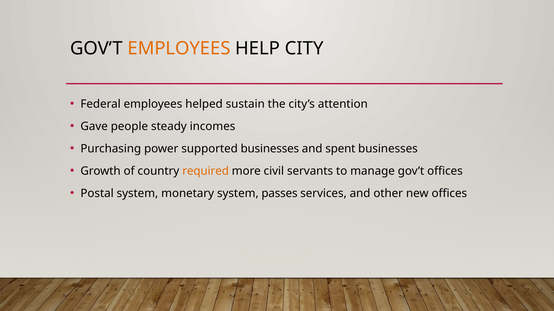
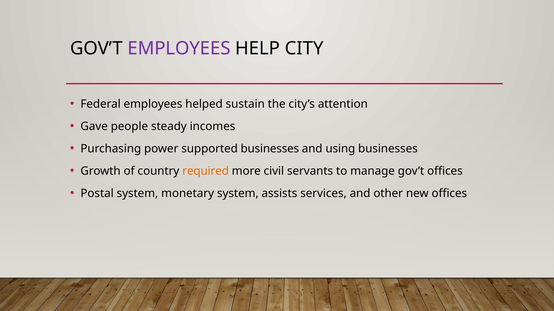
EMPLOYEES at (179, 49) colour: orange -> purple
spent: spent -> using
passes: passes -> assists
